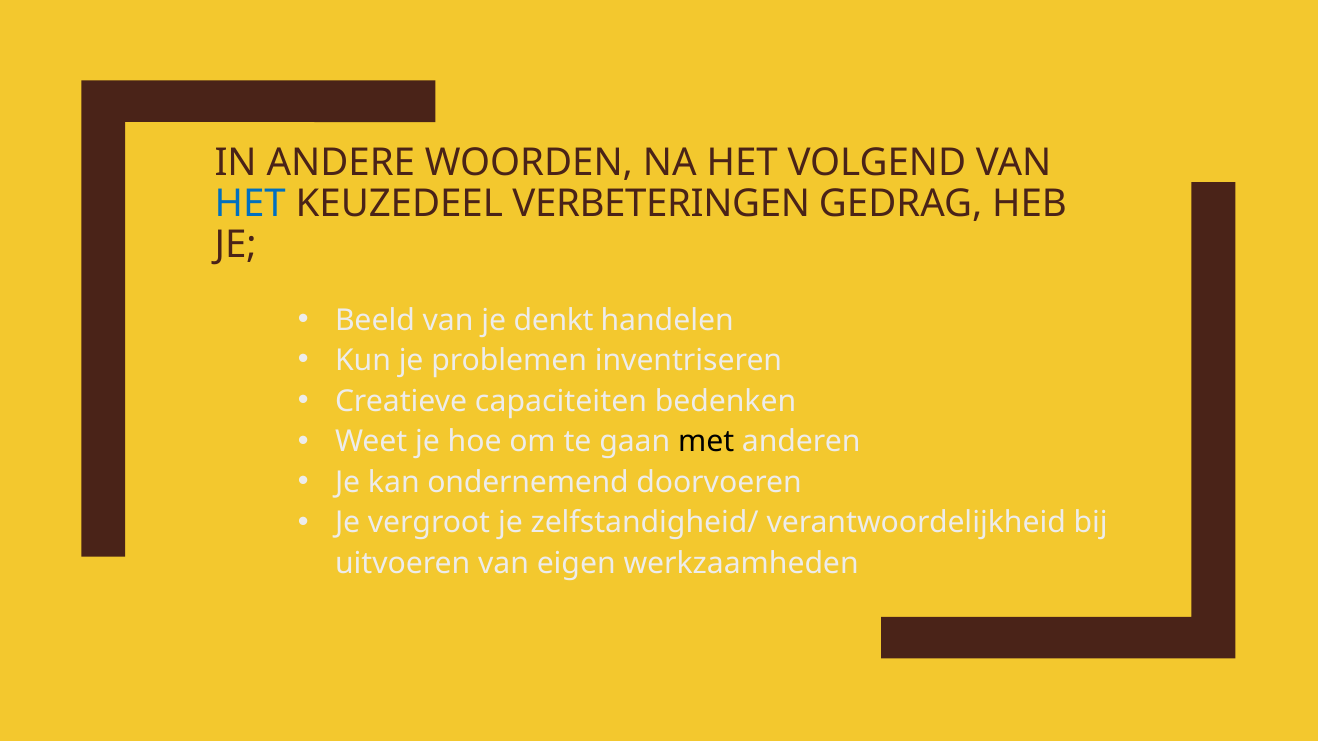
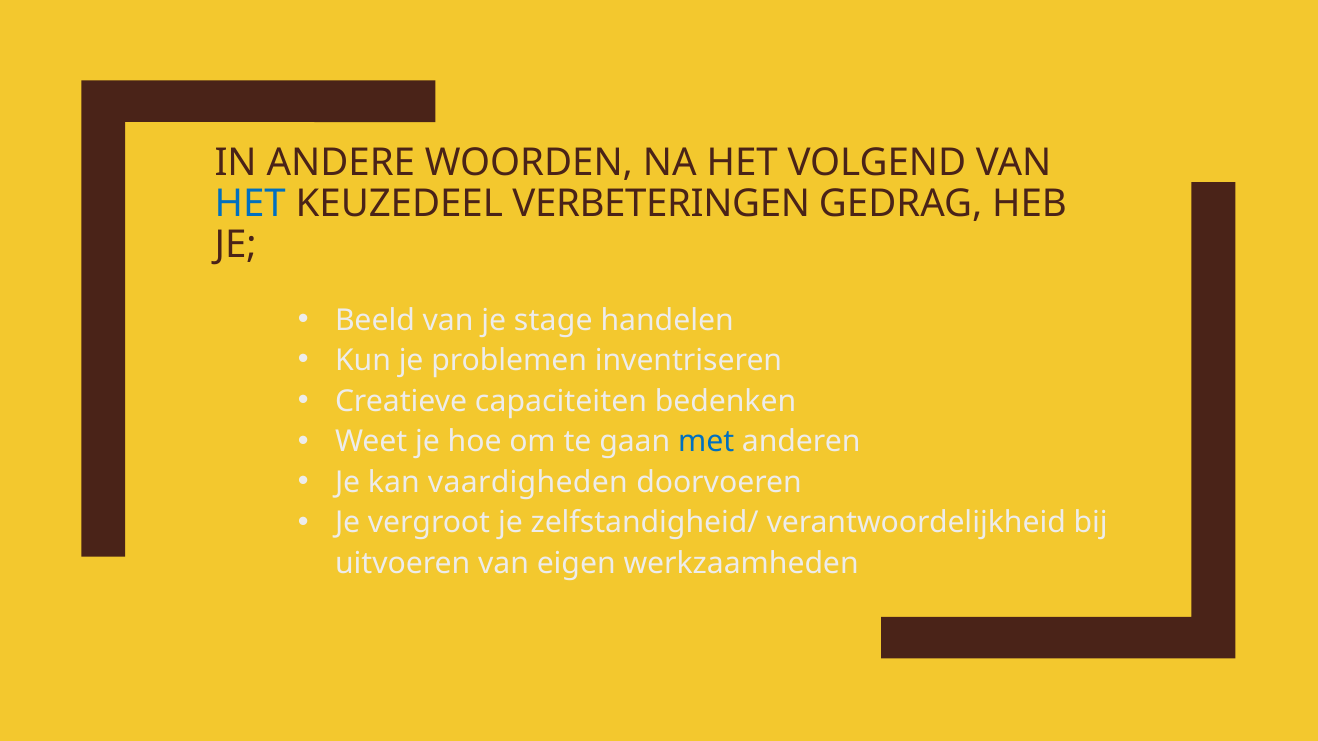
denkt: denkt -> stage
met colour: black -> blue
ondernemend: ondernemend -> vaardigheden
